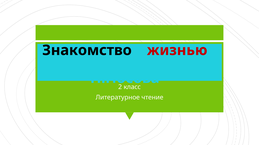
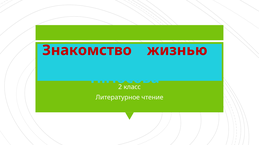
Знакомство colour: black -> red
